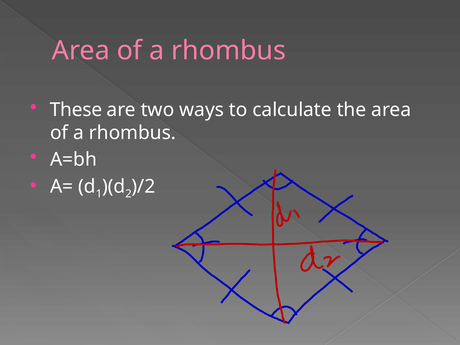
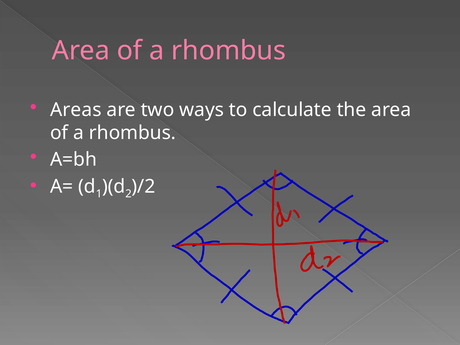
These: These -> Areas
